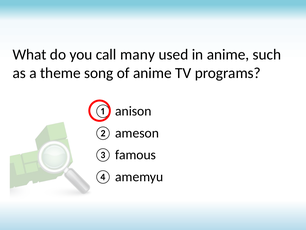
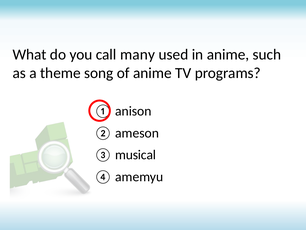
famous: famous -> musical
